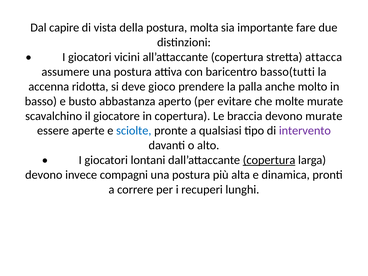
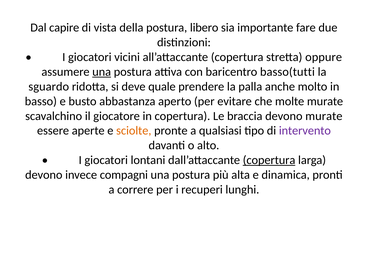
molta: molta -> libero
attacca: attacca -> oppure
una at (102, 72) underline: none -> present
accenna: accenna -> sguardo
gioco: gioco -> quale
sciolte colour: blue -> orange
